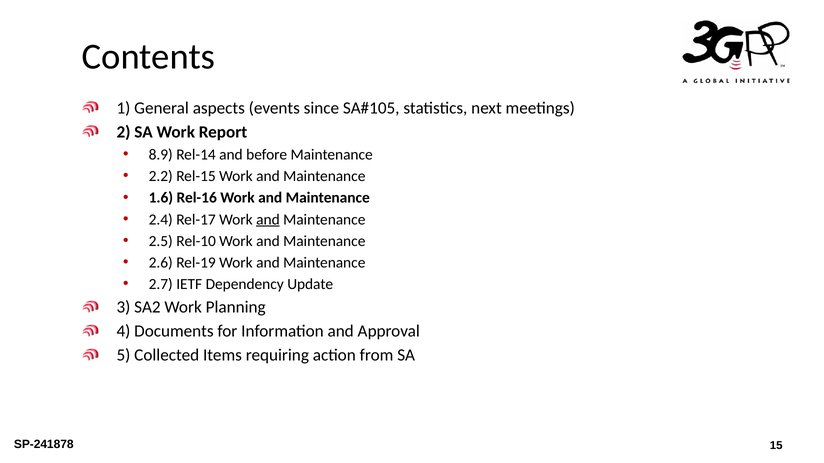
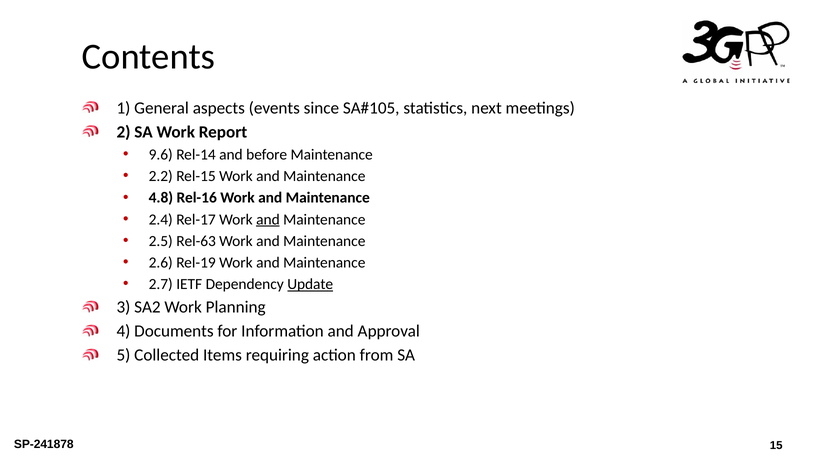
8.9: 8.9 -> 9.6
1.6: 1.6 -> 4.8
Rel-10: Rel-10 -> Rel-63
Update underline: none -> present
